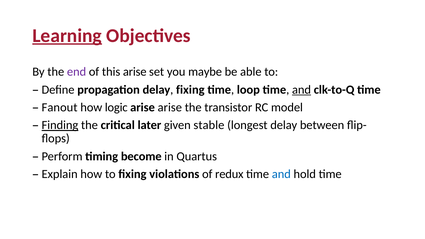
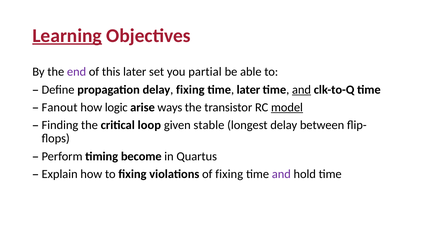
this arise: arise -> later
maybe: maybe -> partial
time loop: loop -> later
arise arise: arise -> ways
model underline: none -> present
Finding underline: present -> none
later: later -> loop
of redux: redux -> fixing
and at (281, 174) colour: blue -> purple
